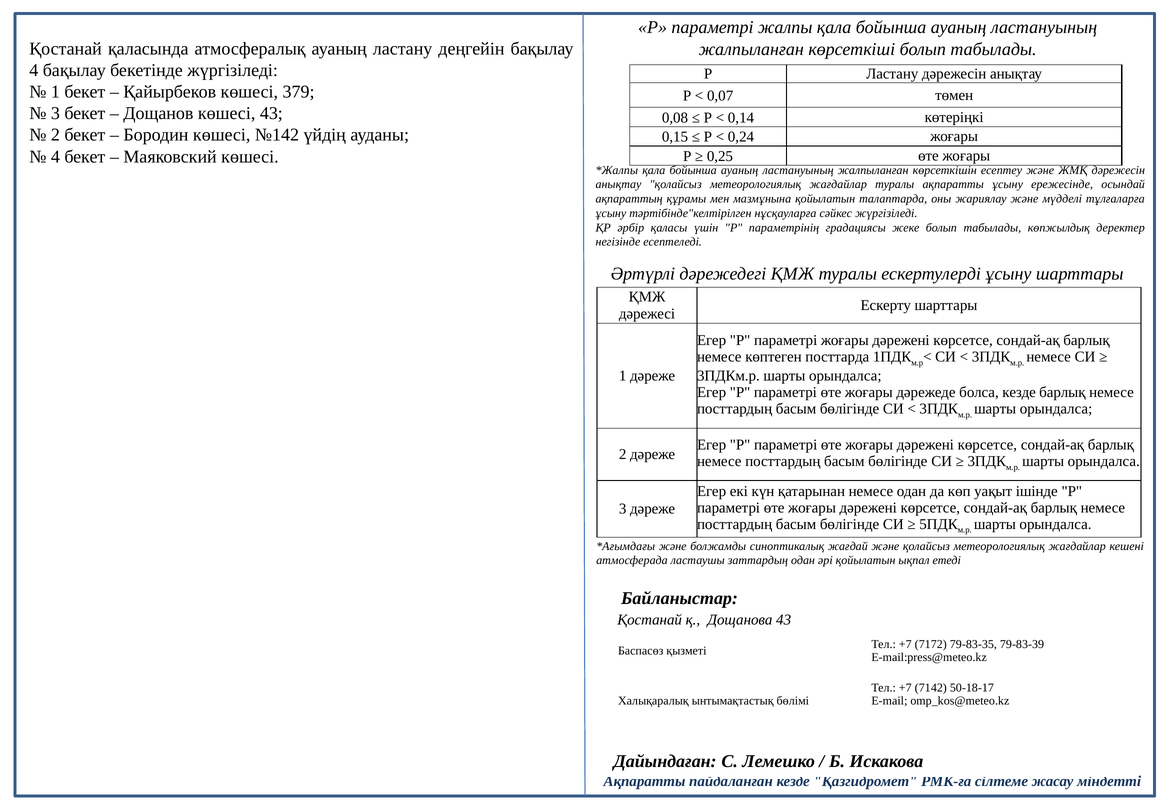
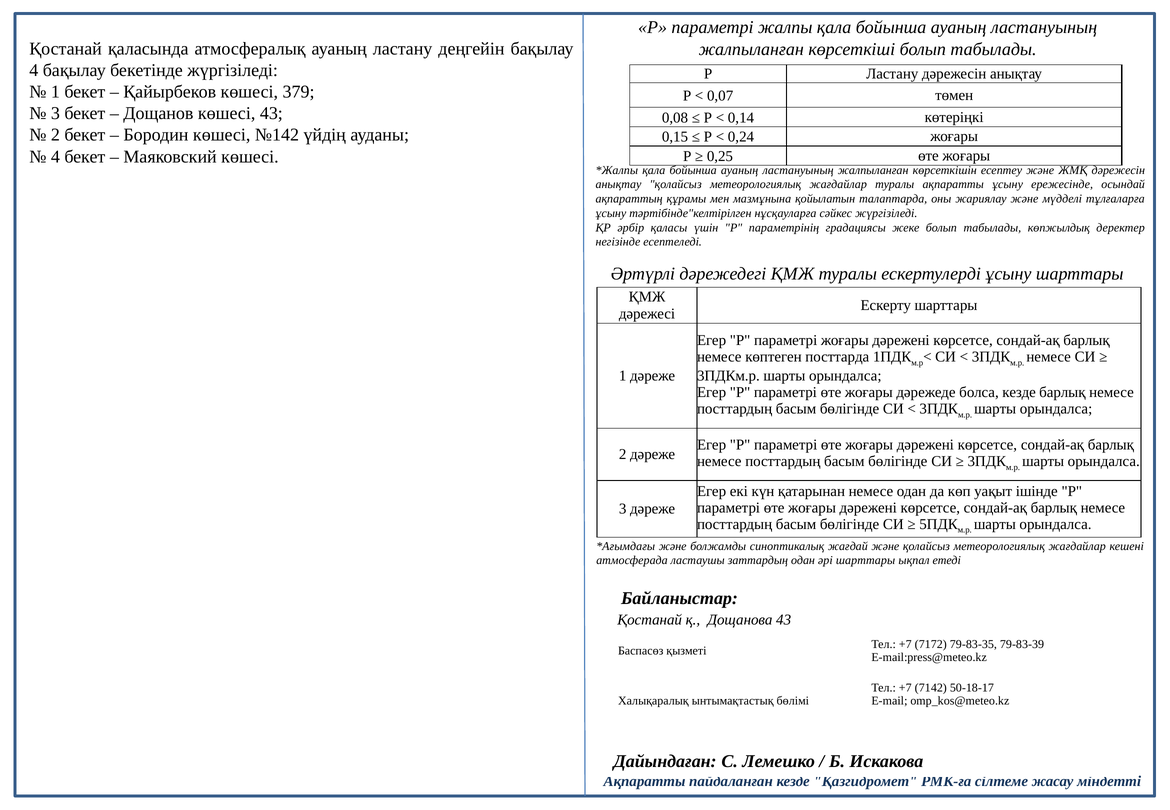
әрі қойылатын: қойылатын -> шарттары
